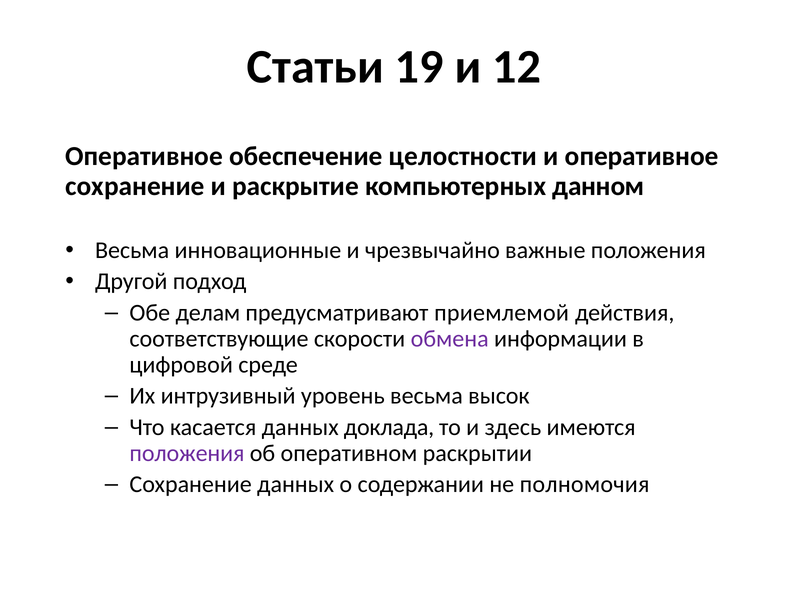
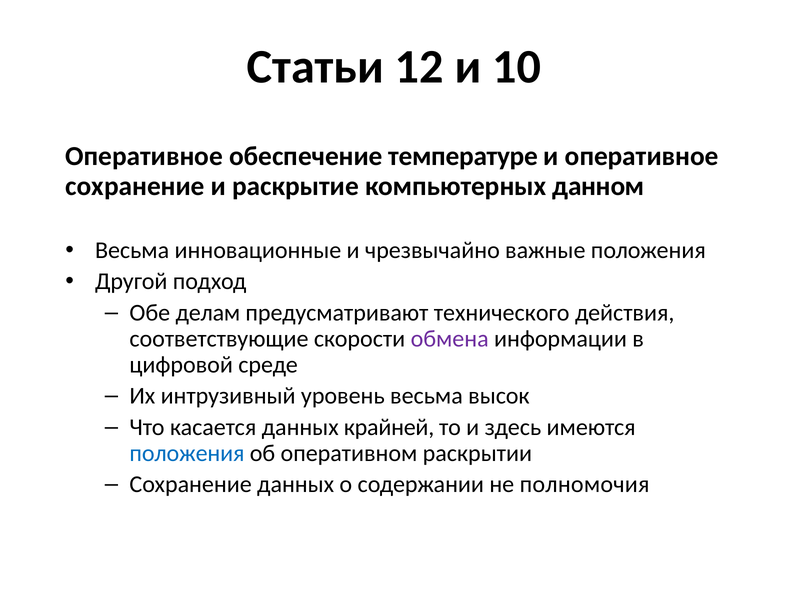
19: 19 -> 12
12: 12 -> 10
целостности: целостности -> температуре
приемлемой: приемлемой -> технического
доклада: доклада -> крайней
положения at (187, 453) colour: purple -> blue
